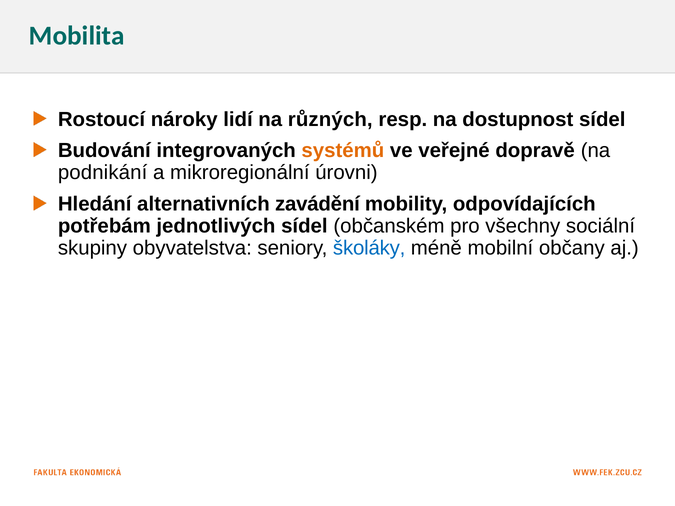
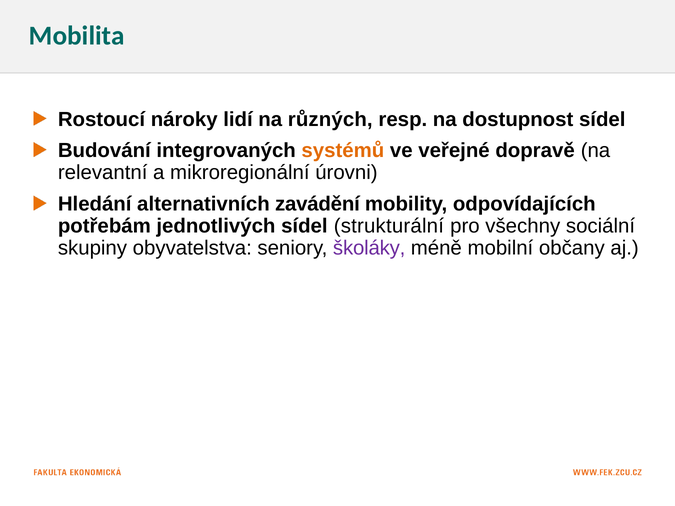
podnikání: podnikání -> relevantní
občanském: občanském -> strukturální
školáky colour: blue -> purple
